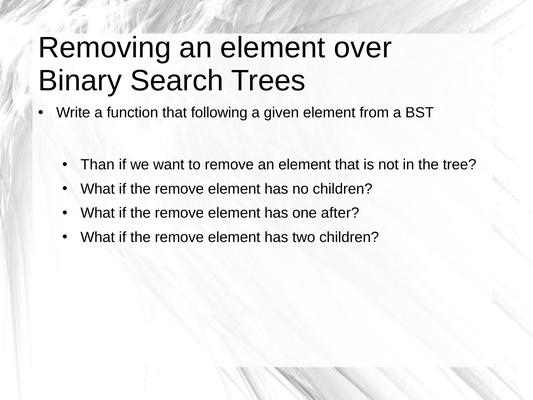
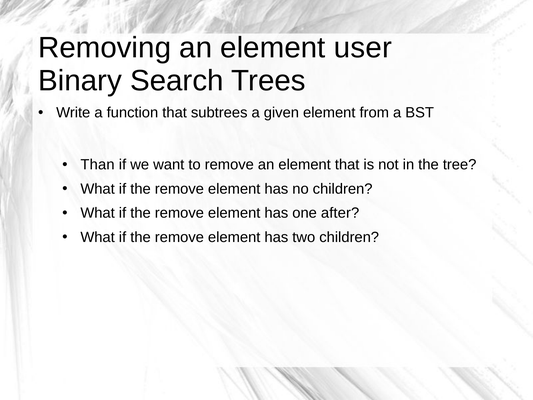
over: over -> user
following: following -> subtrees
